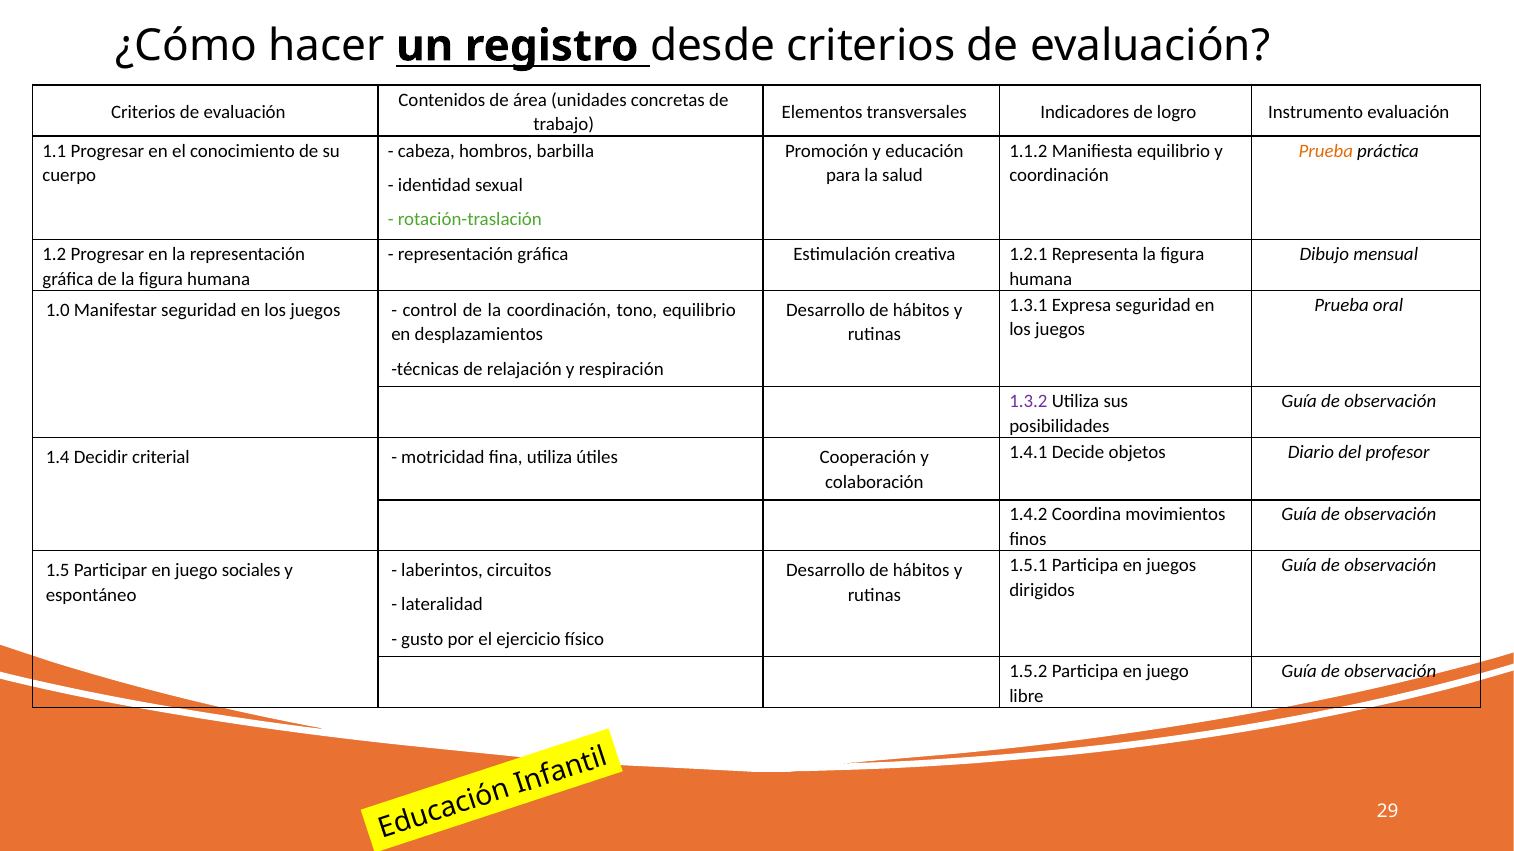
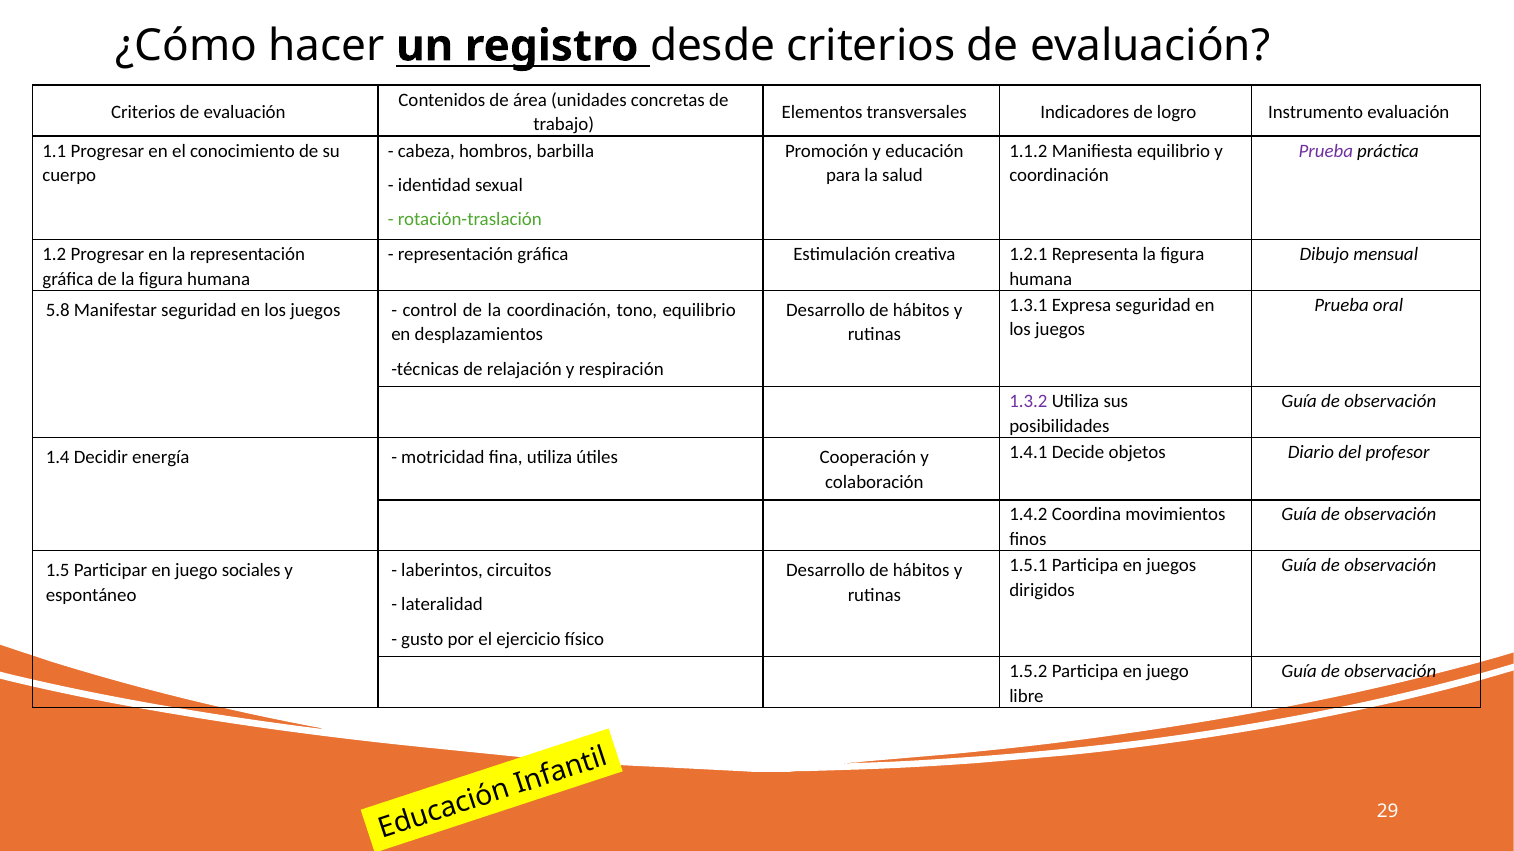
Prueba at (1326, 151) colour: orange -> purple
1.0: 1.0 -> 5.8
criterial: criterial -> energía
